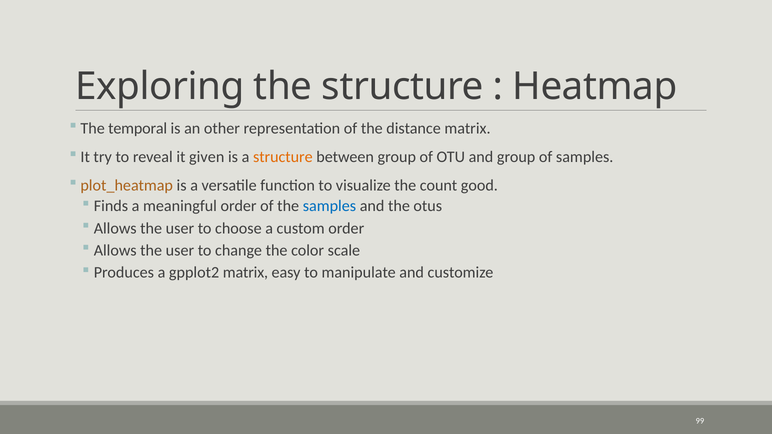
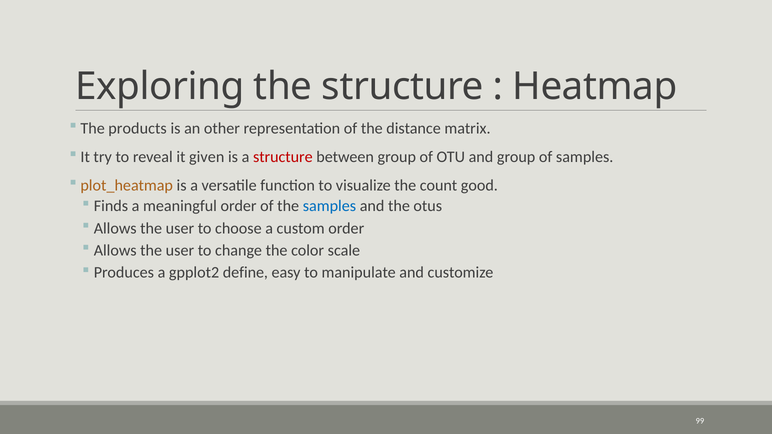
temporal: temporal -> products
structure at (283, 157) colour: orange -> red
gpplot2 matrix: matrix -> define
